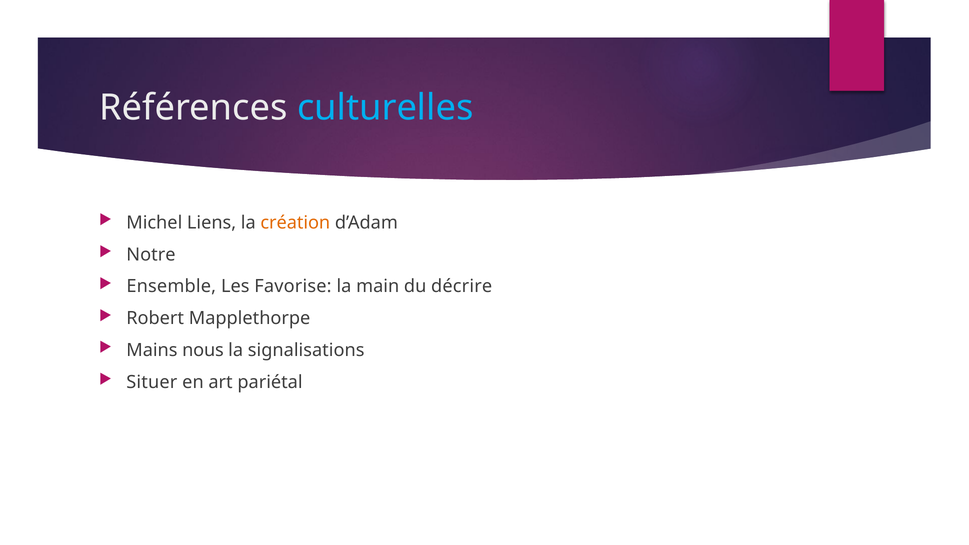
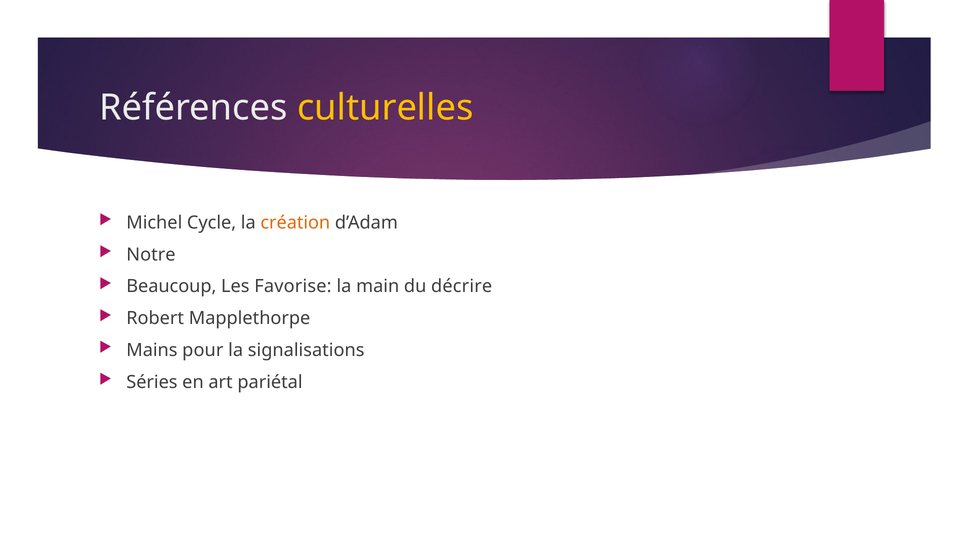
culturelles colour: light blue -> yellow
Liens: Liens -> Cycle
Ensemble: Ensemble -> Beaucoup
nous: nous -> pour
Situer: Situer -> Séries
